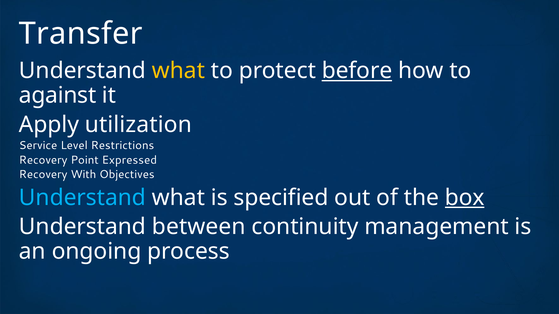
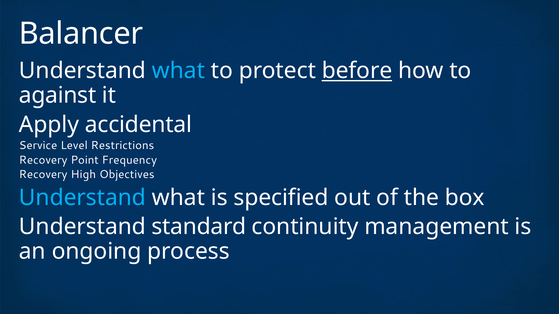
Transfer: Transfer -> Balancer
what at (178, 71) colour: yellow -> light blue
utilization: utilization -> accidental
Expressed: Expressed -> Frequency
With: With -> High
box underline: present -> none
between: between -> standard
